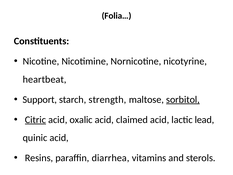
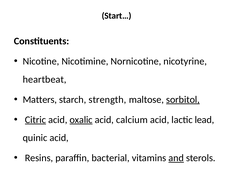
Folia…: Folia… -> Start…
Support: Support -> Matters
oxalic underline: none -> present
claimed: claimed -> calcium
diarrhea: diarrhea -> bacterial
and underline: none -> present
